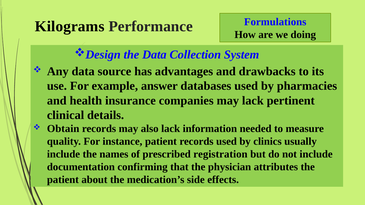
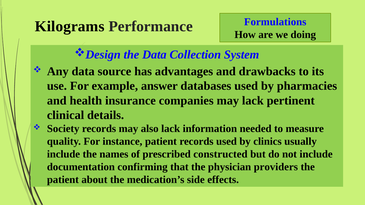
Obtain: Obtain -> Society
registration: registration -> constructed
attributes: attributes -> providers
